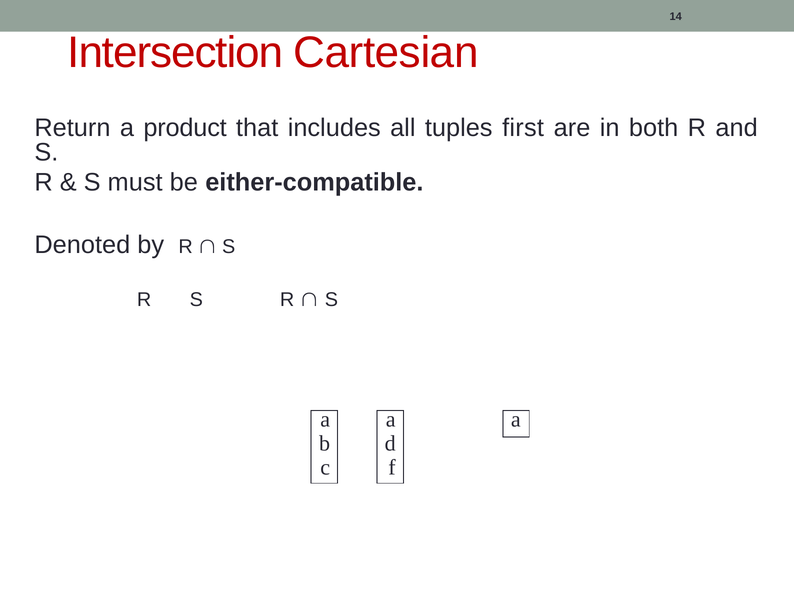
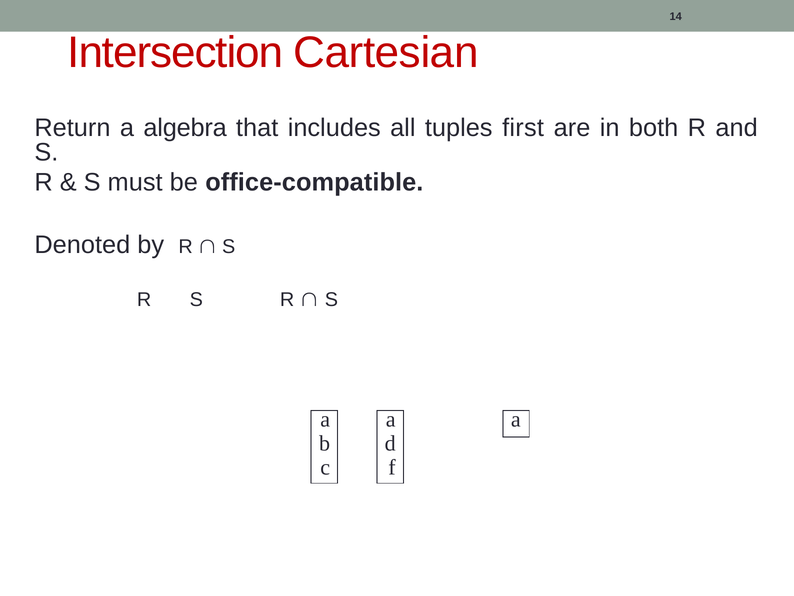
product: product -> algebra
either-compatible: either-compatible -> office-compatible
